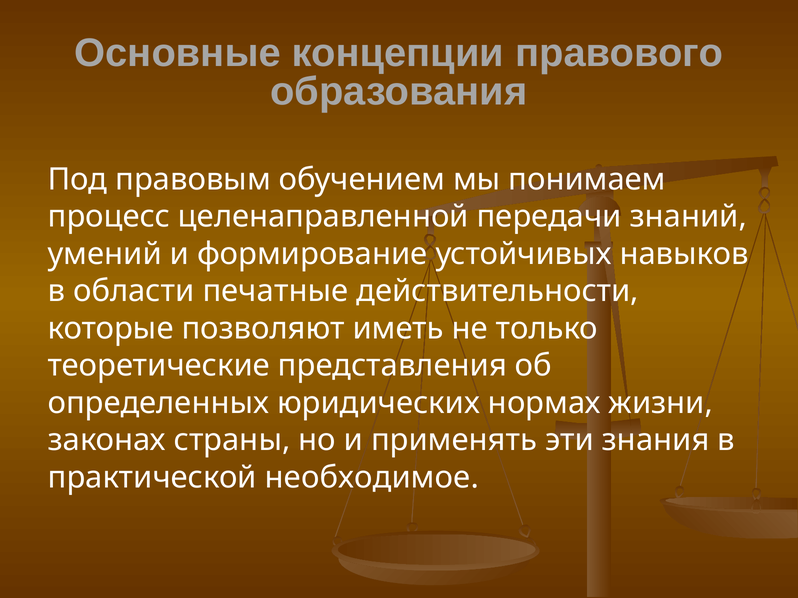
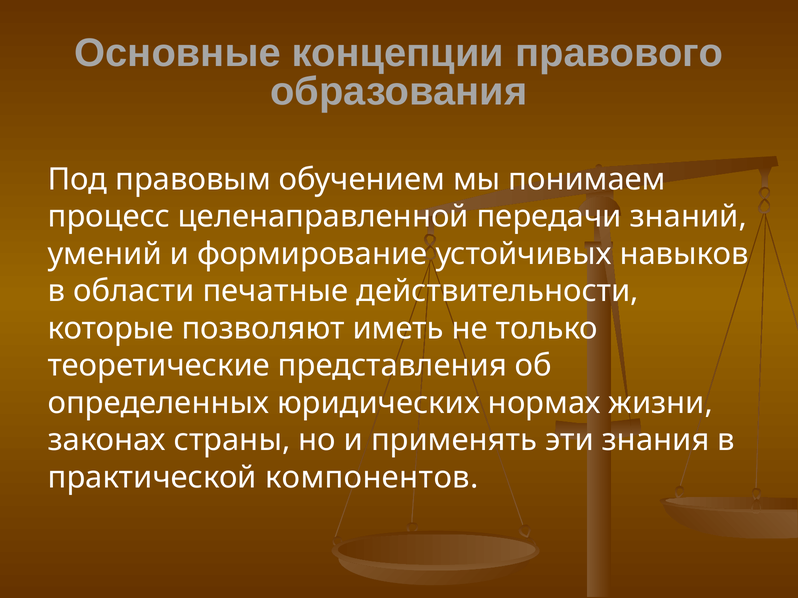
необходимое: необходимое -> компонентов
